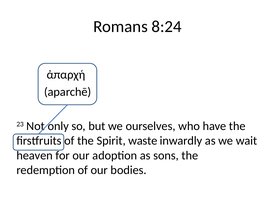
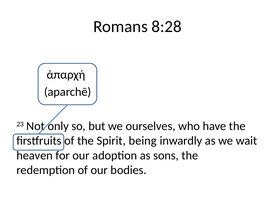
8:24: 8:24 -> 8:28
waste: waste -> being
